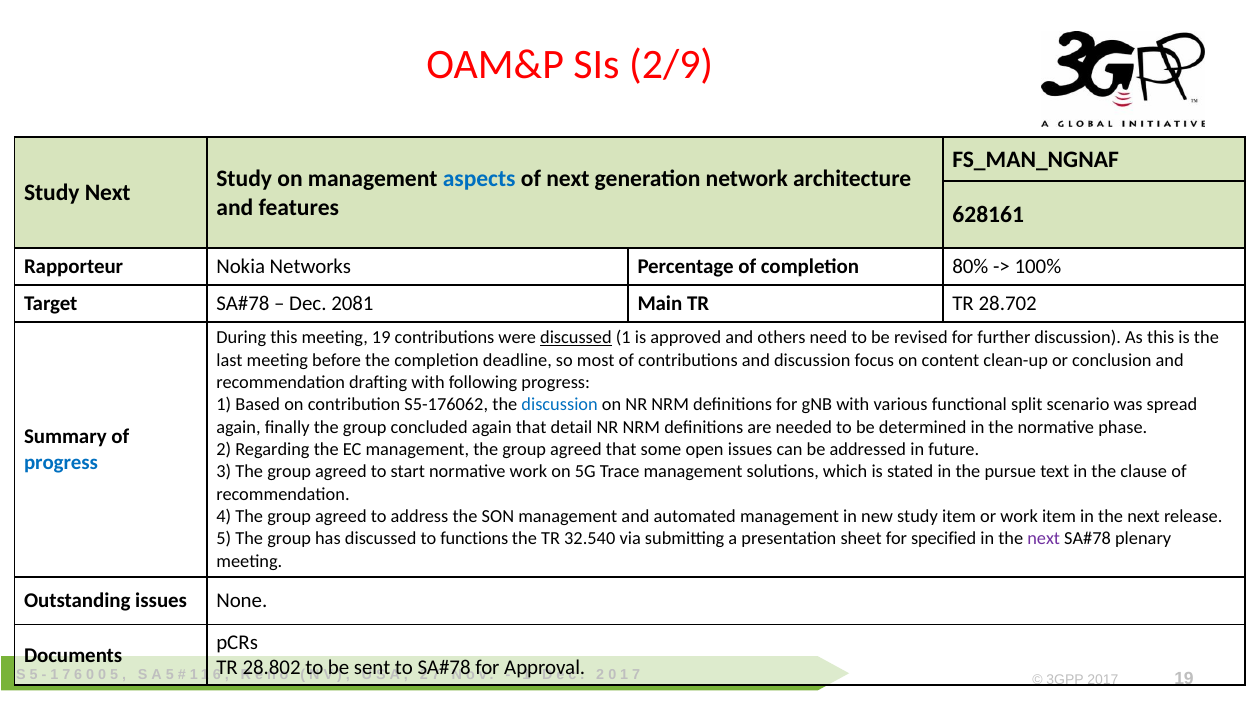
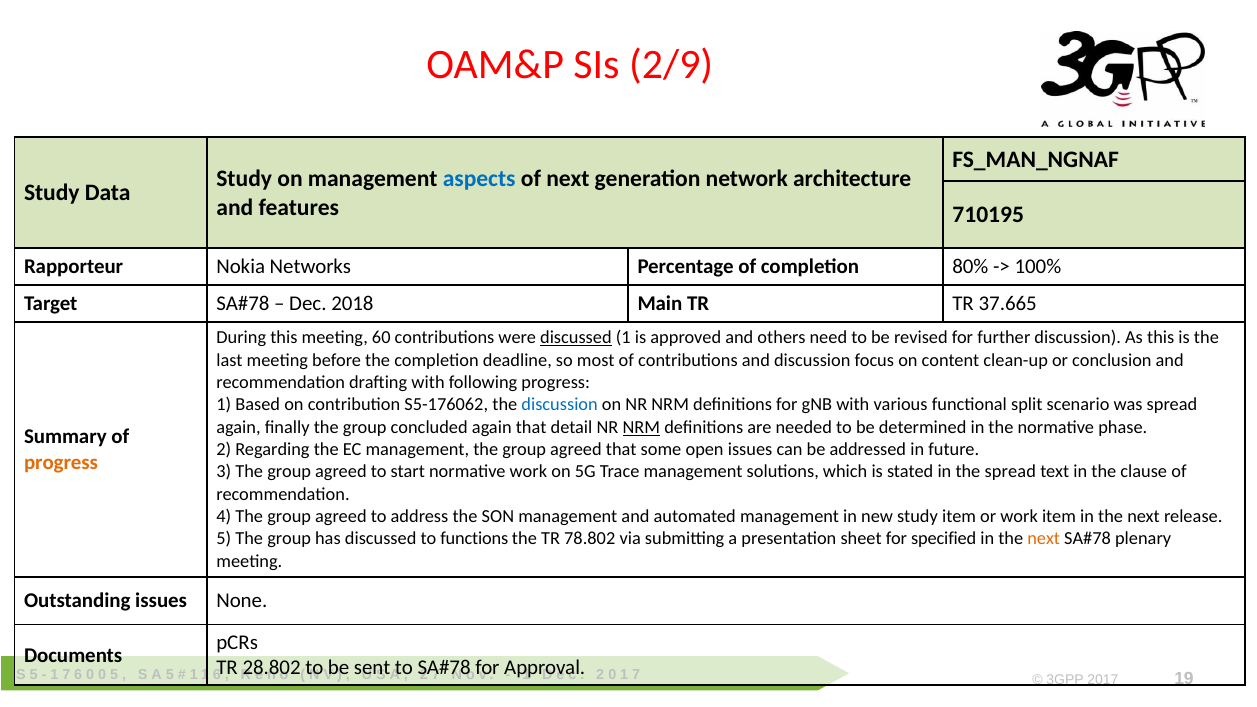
Study Next: Next -> Data
628161: 628161 -> 710195
2081: 2081 -> 2018
28.702: 28.702 -> 37.665
meeting 19: 19 -> 60
NRM at (641, 427) underline: none -> present
progress at (61, 462) colour: blue -> orange
the pursue: pursue -> spread
32.540: 32.540 -> 78.802
next at (1044, 539) colour: purple -> orange
